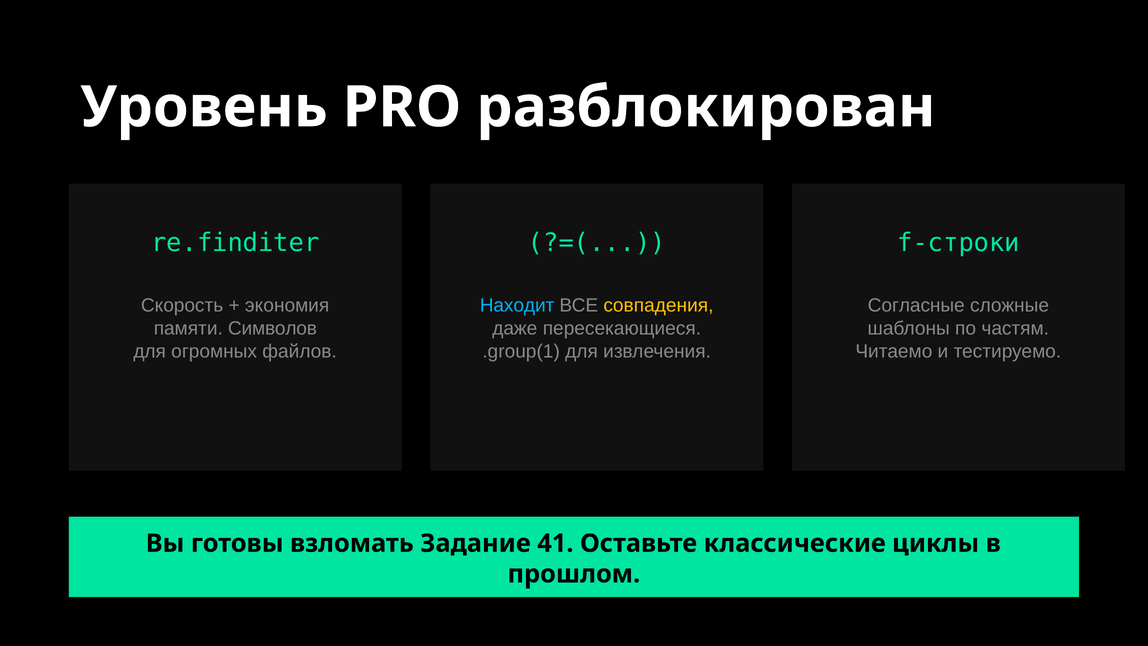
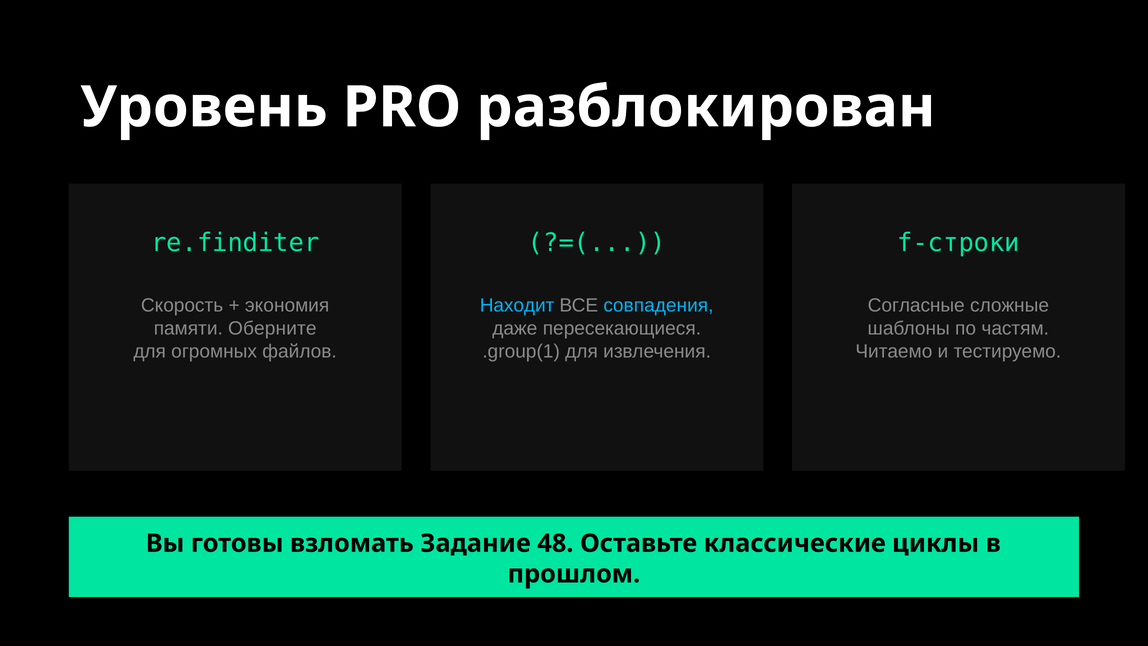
совпадения colour: yellow -> light blue
Символов: Символов -> Оберните
41: 41 -> 48
